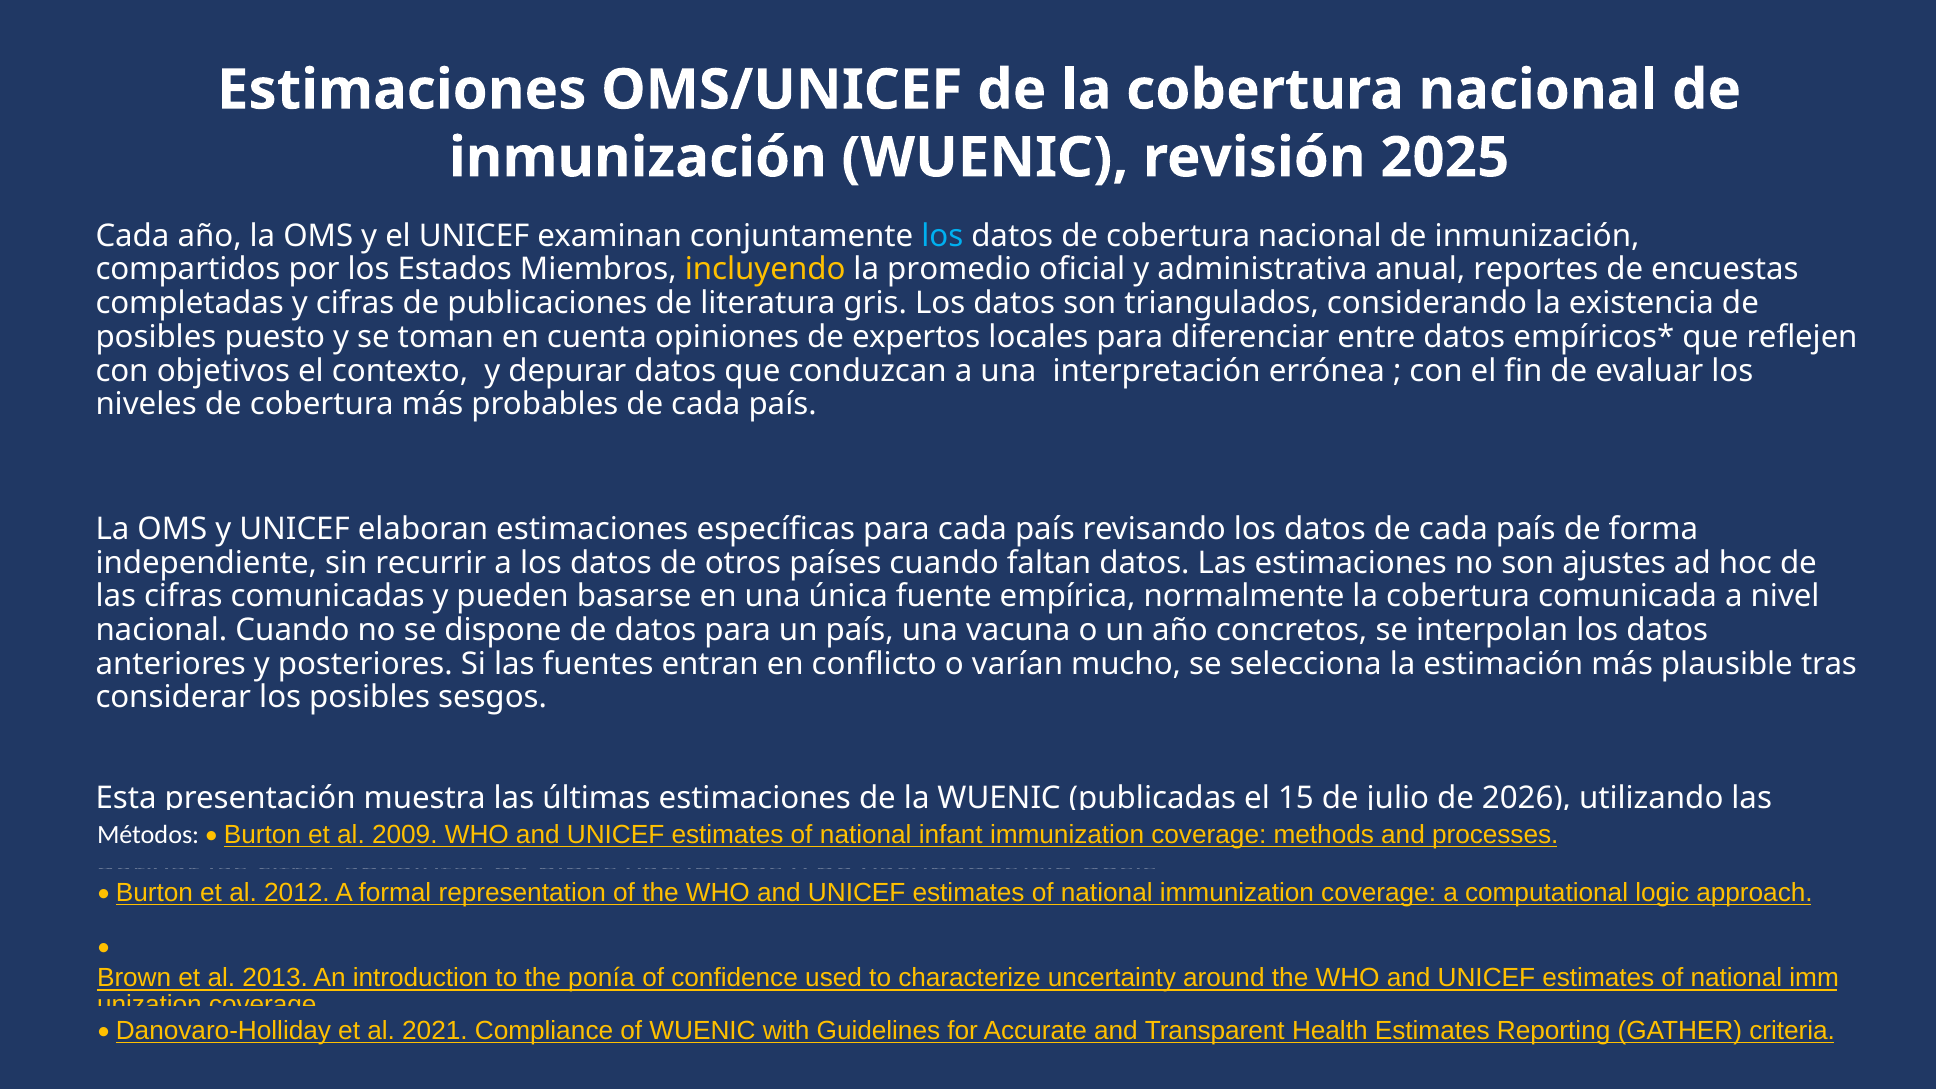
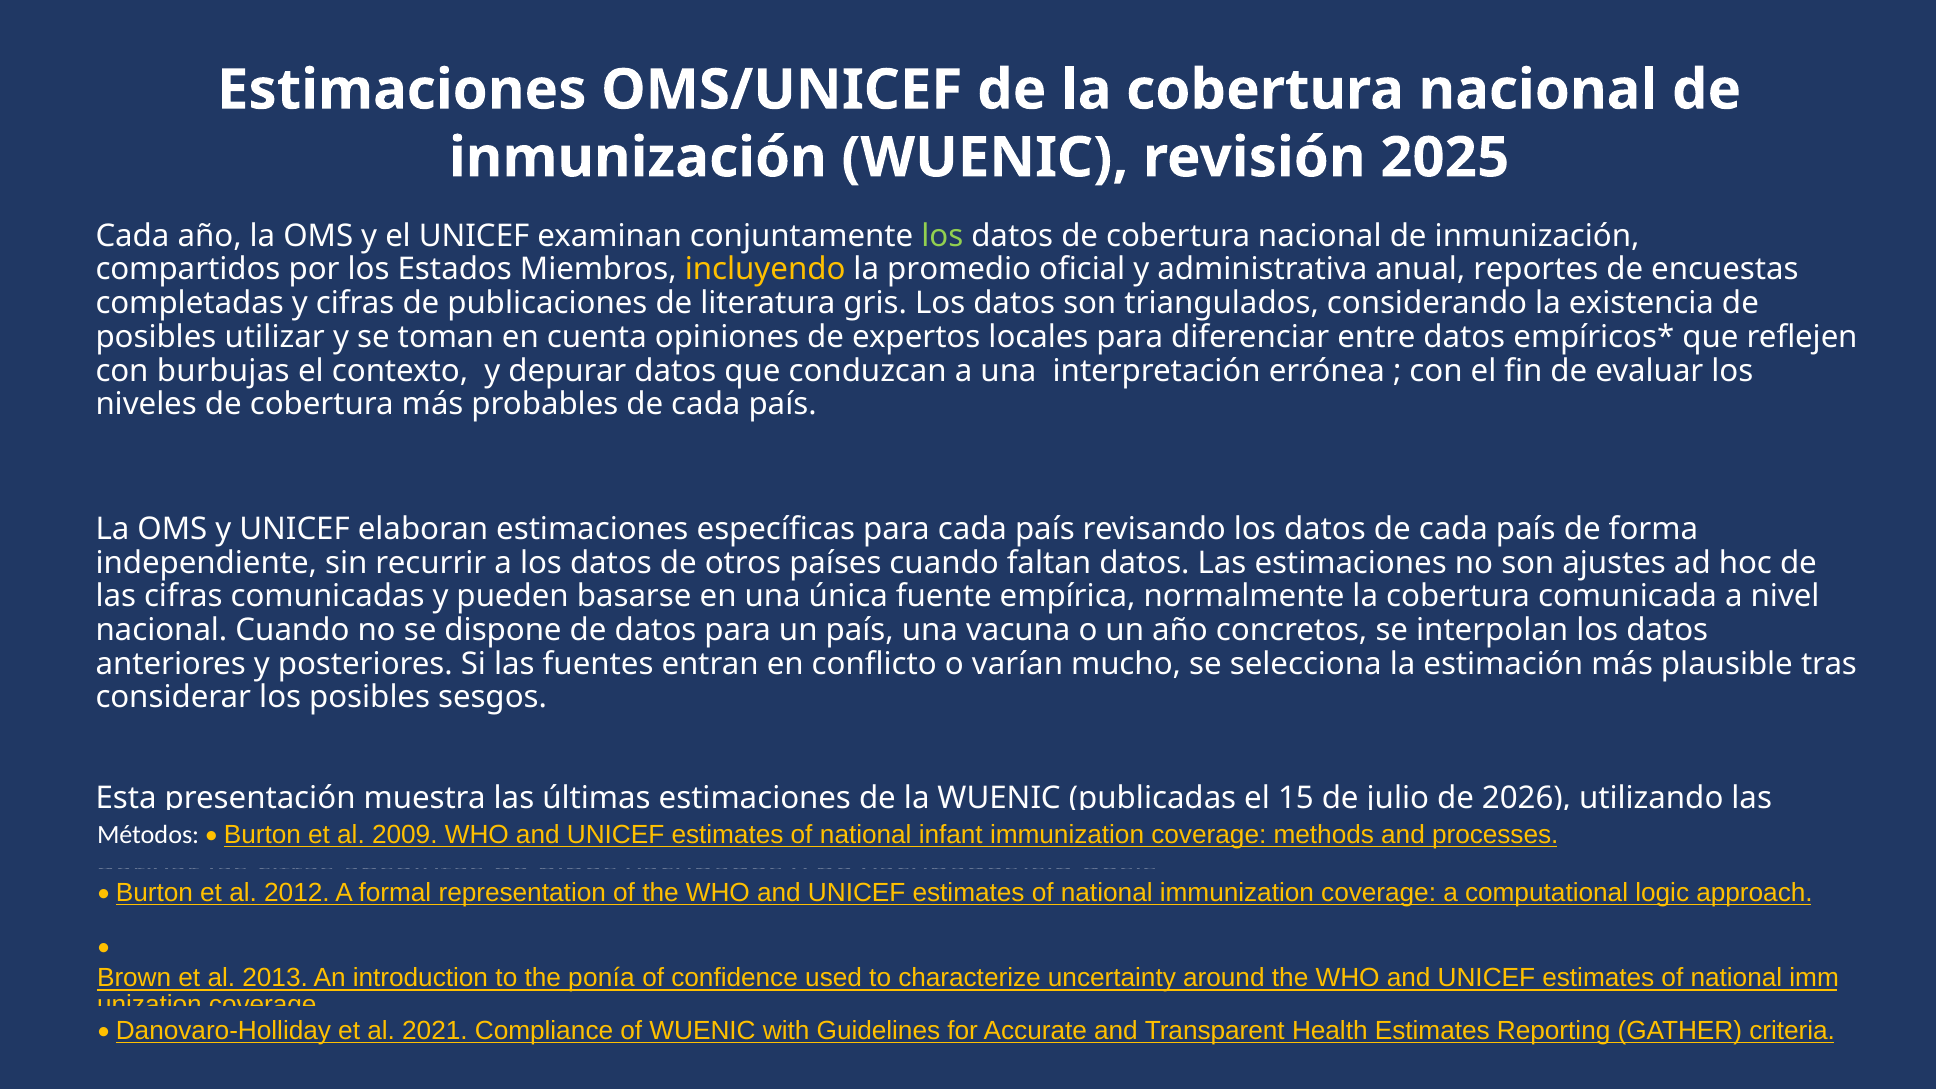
los at (942, 236) colour: light blue -> light green
puesto: puesto -> utilizar
objetivos: objetivos -> burbujas
